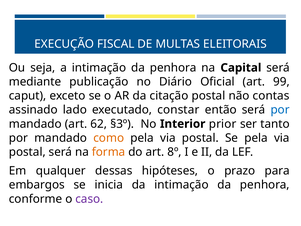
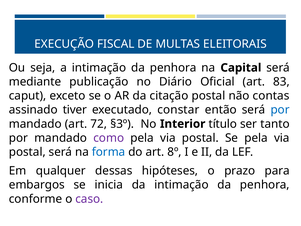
99: 99 -> 83
lado: lado -> tiver
62: 62 -> 72
prior: prior -> título
como colour: orange -> purple
forma colour: orange -> blue
